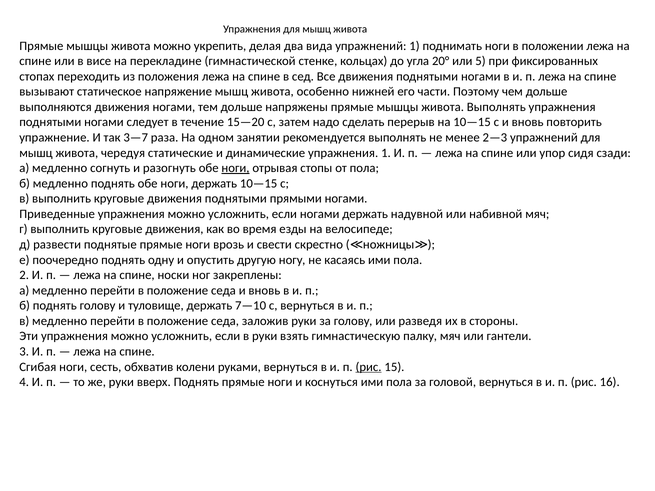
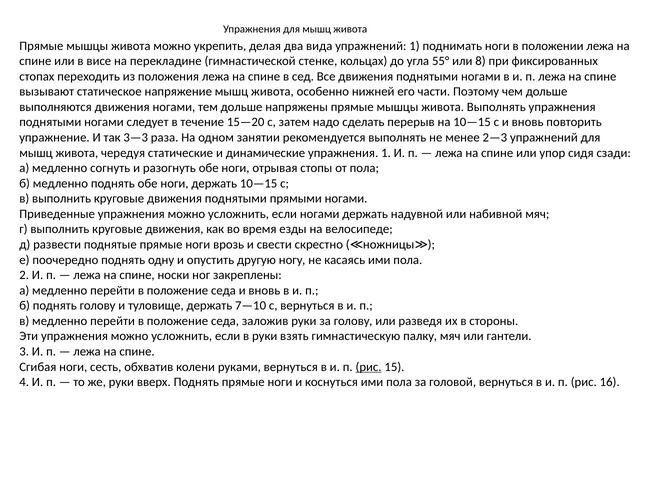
20°: 20° -> 55°
5: 5 -> 8
3—7: 3—7 -> 3—3
ноги at (235, 168) underline: present -> none
